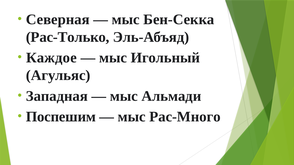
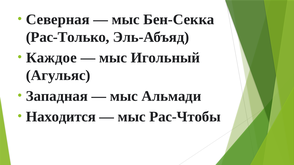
Поспешим: Поспешим -> Находится
Рас-Много: Рас-Много -> Рас-Чтобы
